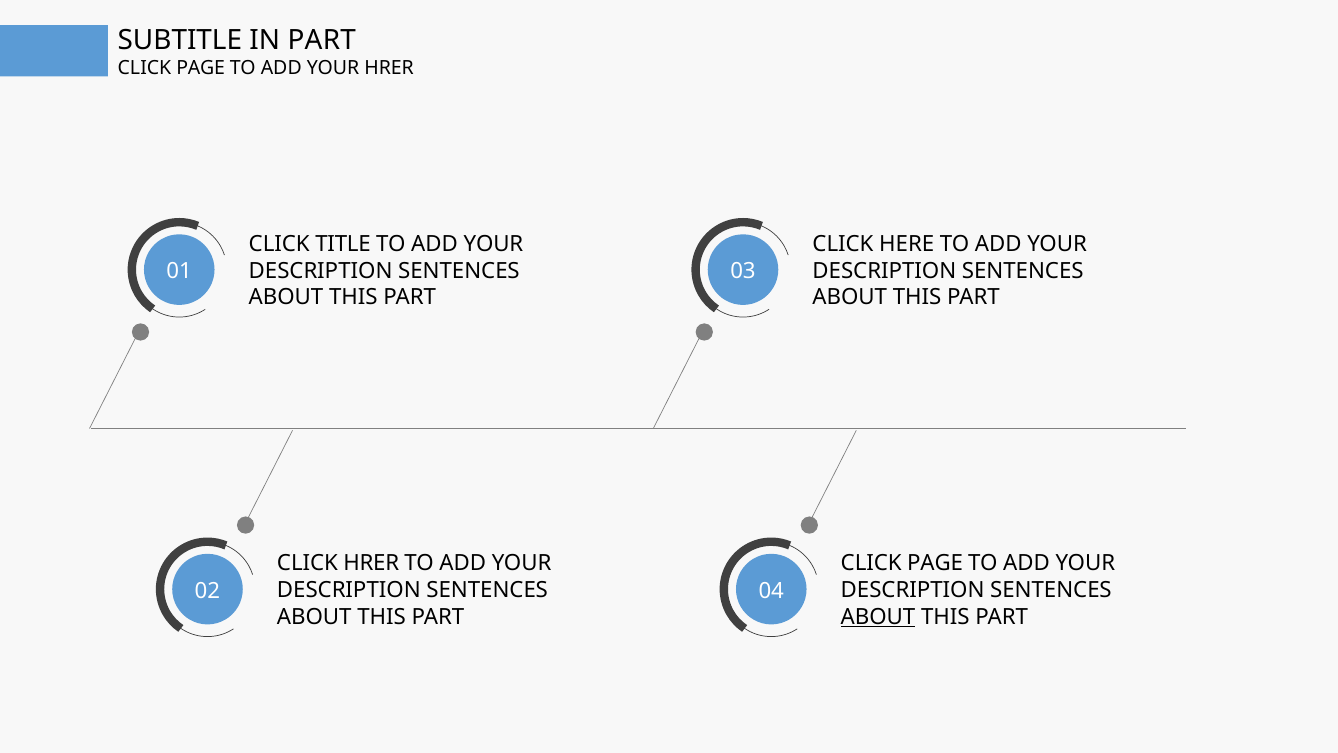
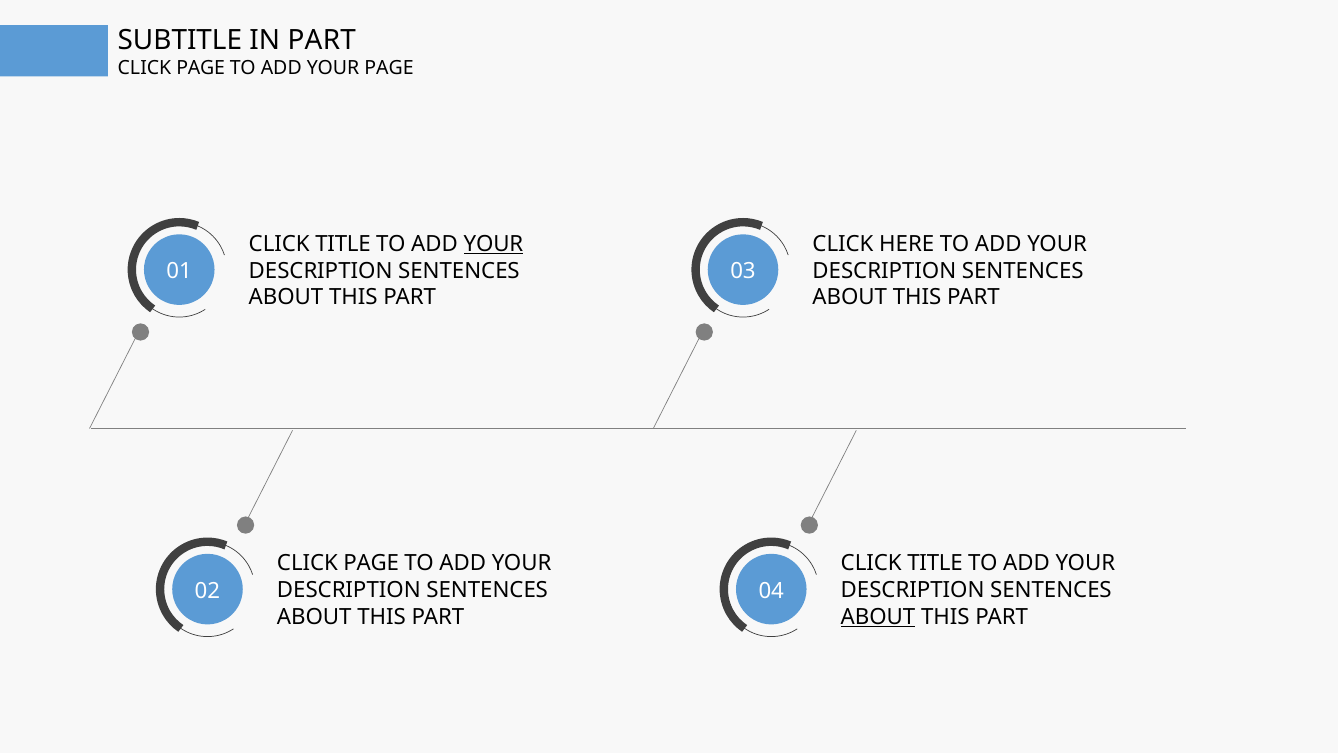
YOUR HRER: HRER -> PAGE
YOUR at (493, 244) underline: none -> present
HRER at (371, 563): HRER -> PAGE
PAGE at (935, 563): PAGE -> TITLE
